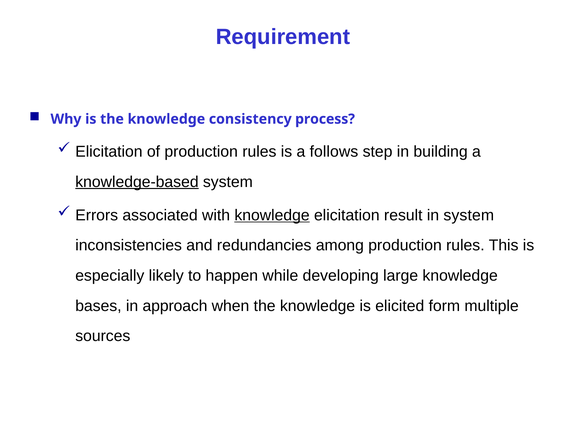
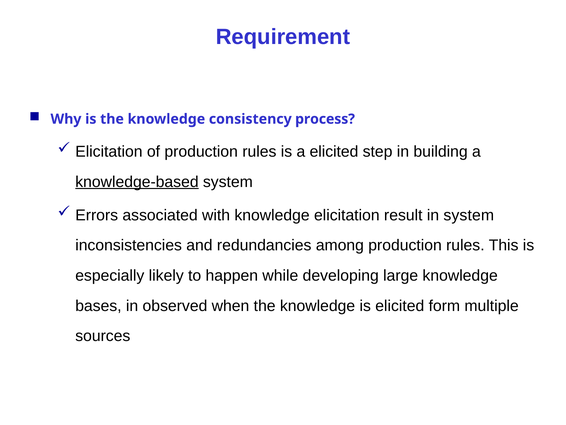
a follows: follows -> elicited
knowledge at (272, 215) underline: present -> none
approach: approach -> observed
